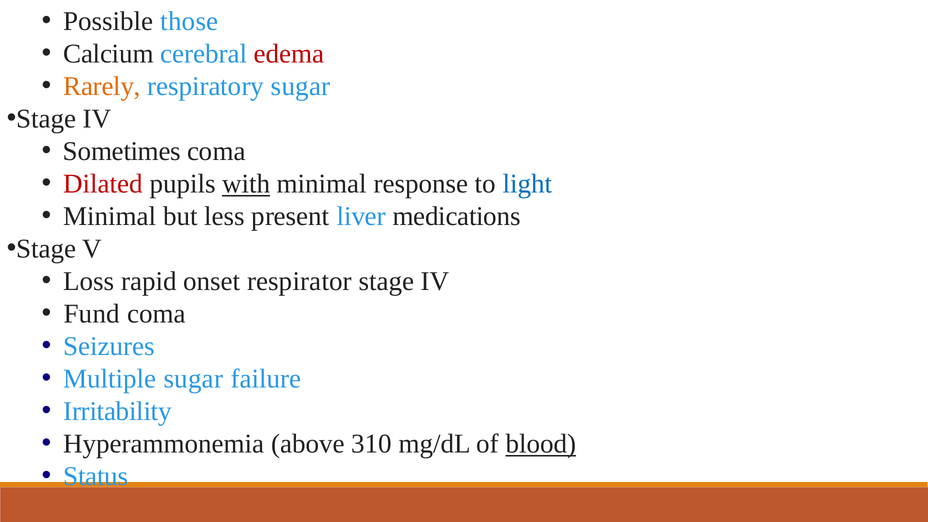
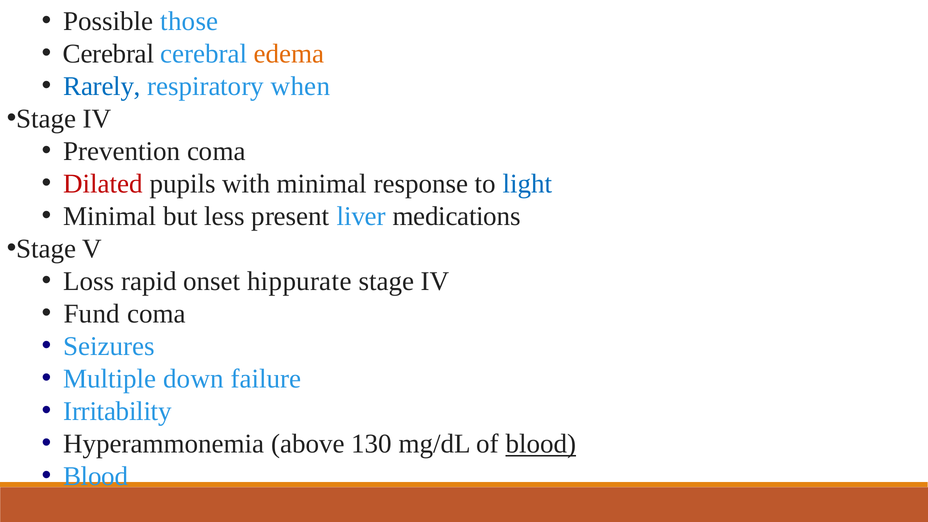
Calcium at (109, 54): Calcium -> Cerebral
edema colour: red -> orange
Rarely colour: orange -> blue
respiratory sugar: sugar -> when
Sometimes: Sometimes -> Prevention
with underline: present -> none
respirator: respirator -> hippurate
Multiple sugar: sugar -> down
310: 310 -> 130
Status at (96, 477): Status -> Blood
